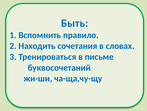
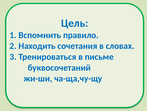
Быть: Быть -> Цель
